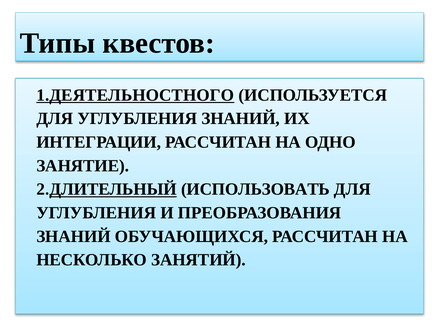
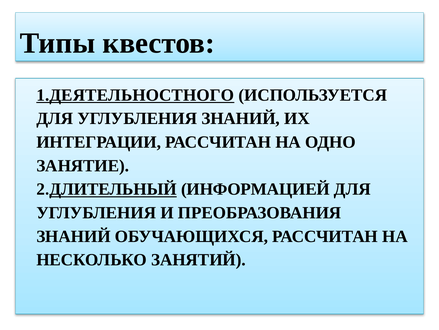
ИСПОЛЬЗОВАТЬ: ИСПОЛЬЗОВАТЬ -> ИНФОРМАЦИЕЙ
